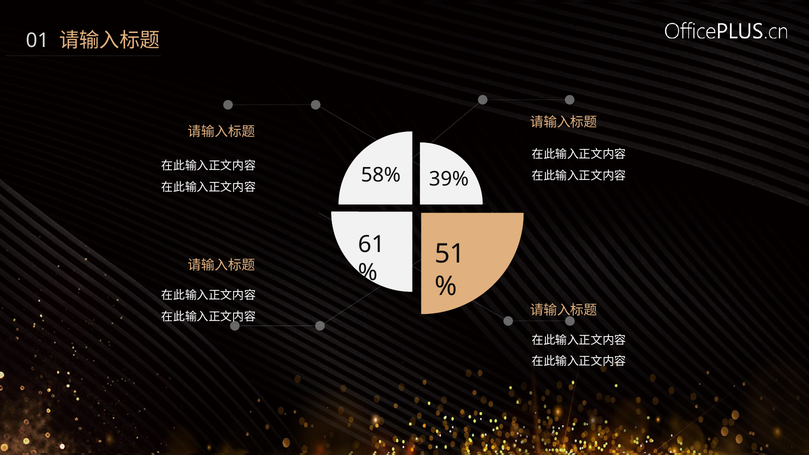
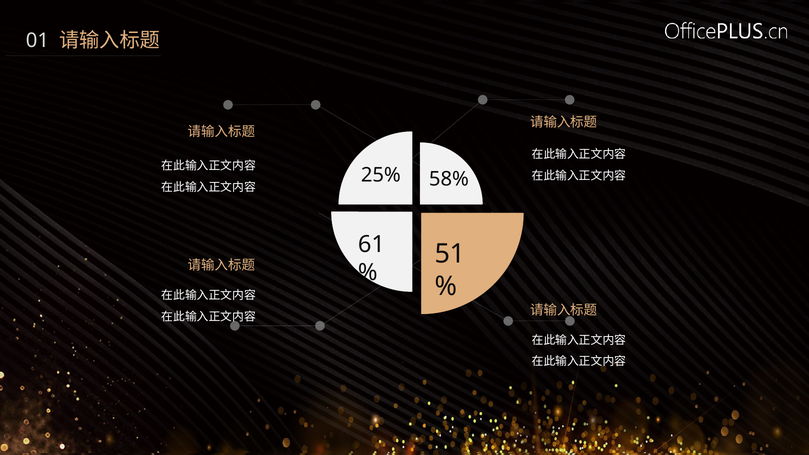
58%: 58% -> 25%
39%: 39% -> 58%
